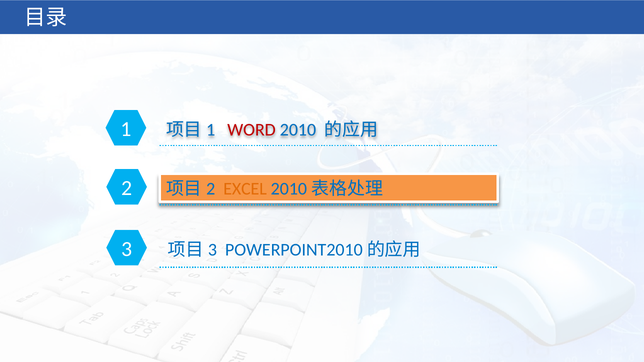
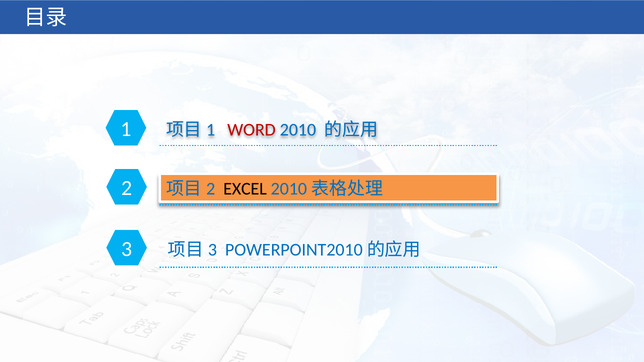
EXCEL colour: orange -> black
